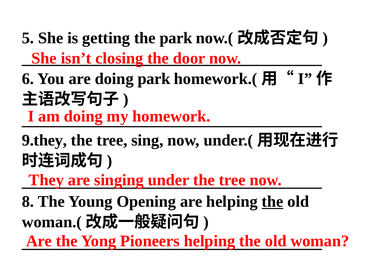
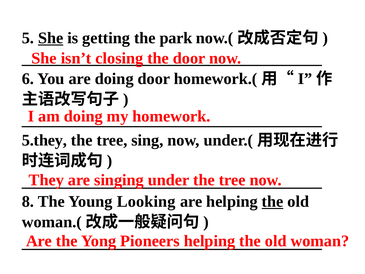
She at (51, 38) underline: none -> present
doing park: park -> door
9.they: 9.they -> 5.they
Opening: Opening -> Looking
